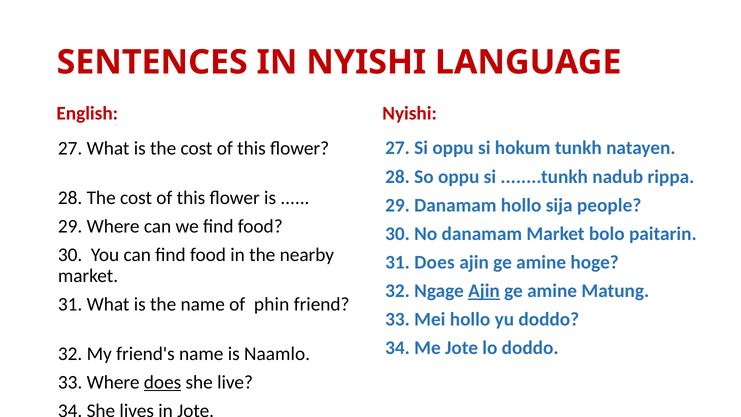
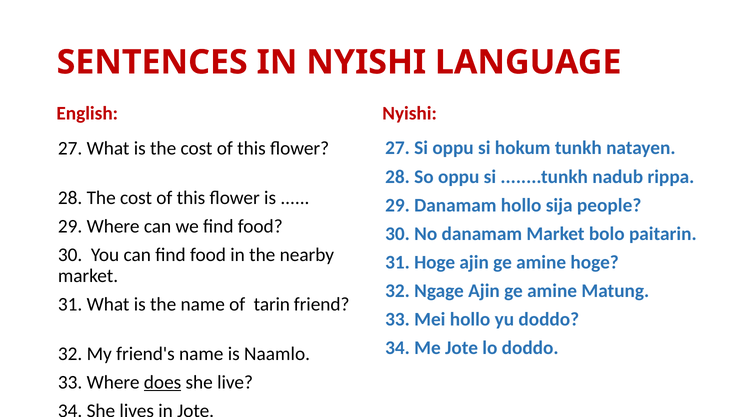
31 Does: Does -> Hoge
Ajin at (484, 291) underline: present -> none
phin: phin -> tarin
